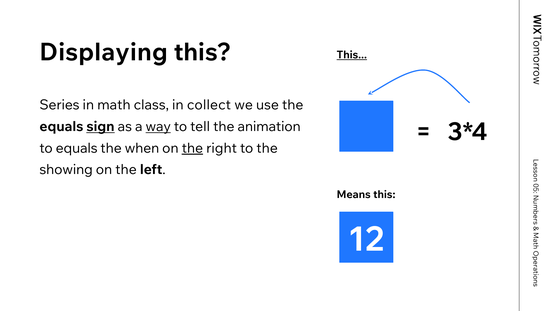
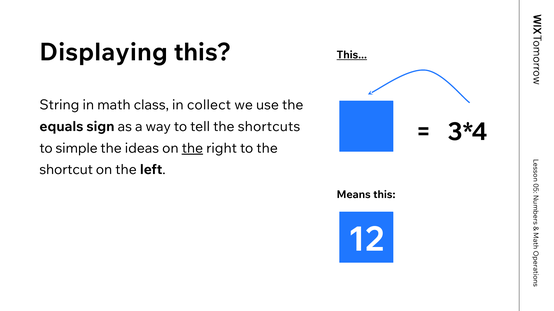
Series: Series -> String
sign underline: present -> none
way underline: present -> none
animation: animation -> shortcuts
to equals: equals -> simple
when: when -> ideas
showing: showing -> shortcut
